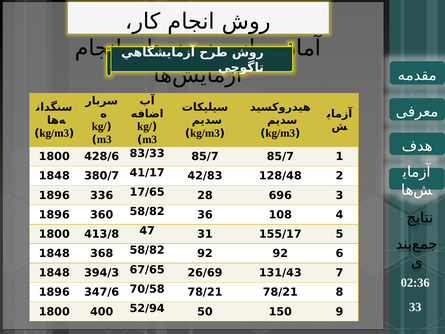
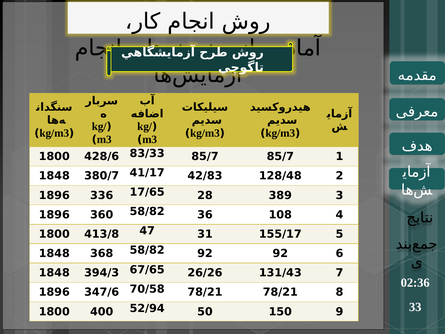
696: 696 -> 389
26/69: 26/69 -> 26/26
